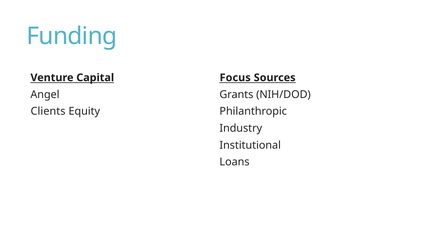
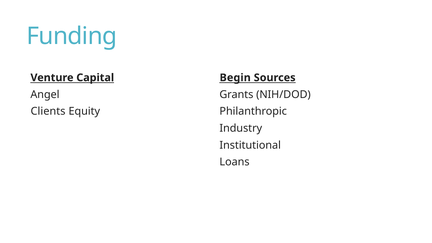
Focus: Focus -> Begin
